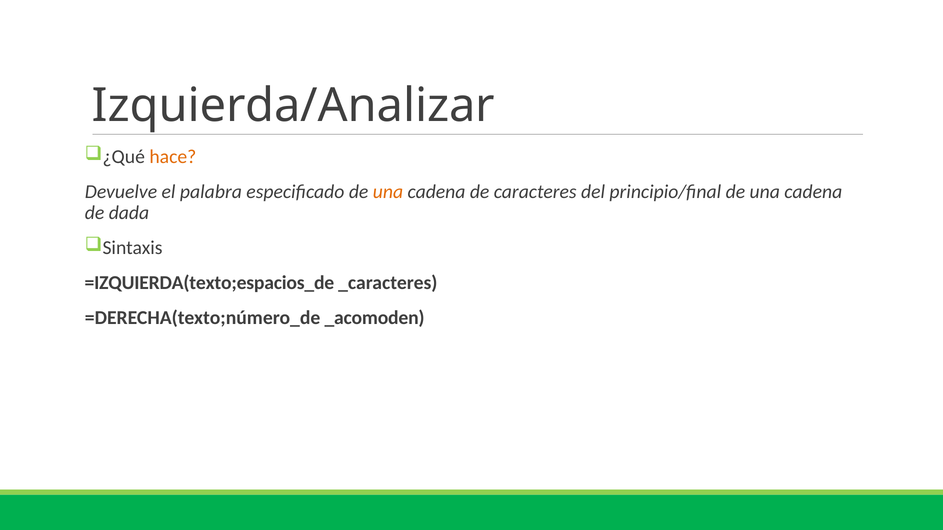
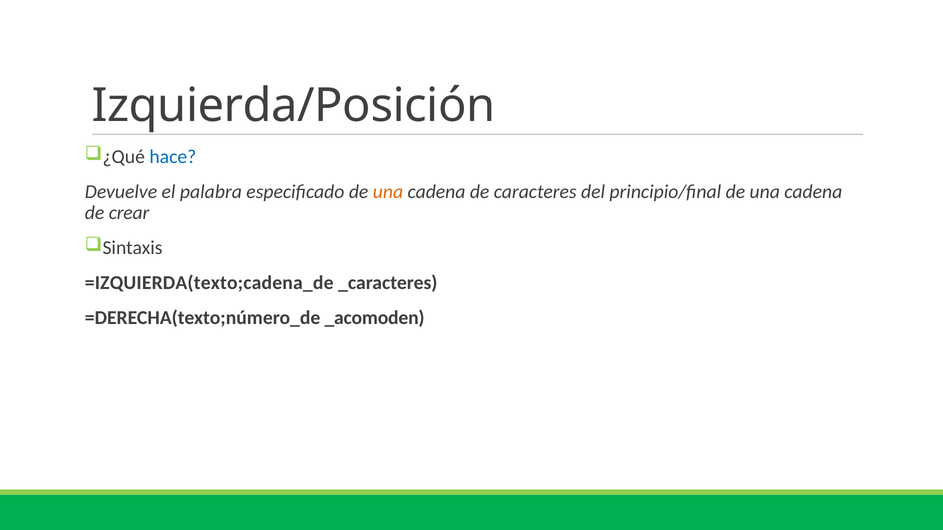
Izquierda/Analizar: Izquierda/Analizar -> Izquierda/Posición
hace colour: orange -> blue
dada: dada -> crear
=IZQUIERDA(texto;espacios_de: =IZQUIERDA(texto;espacios_de -> =IZQUIERDA(texto;cadena_de
